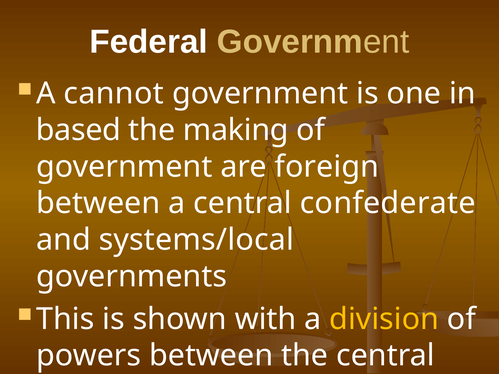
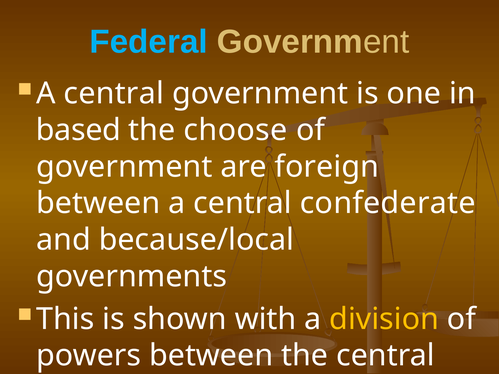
Federal colour: white -> light blue
cannot at (114, 94): cannot -> central
making: making -> choose
systems/local: systems/local -> because/local
